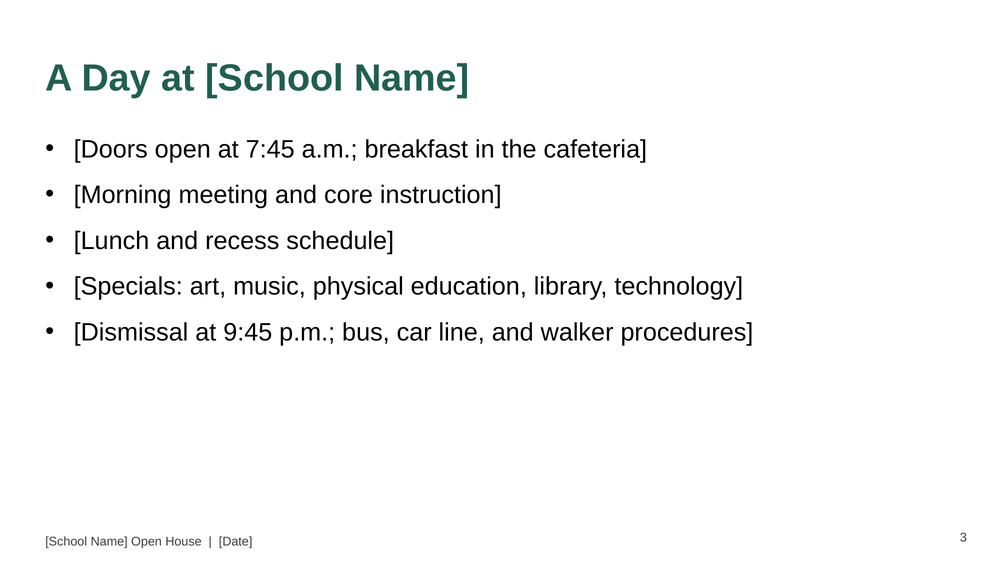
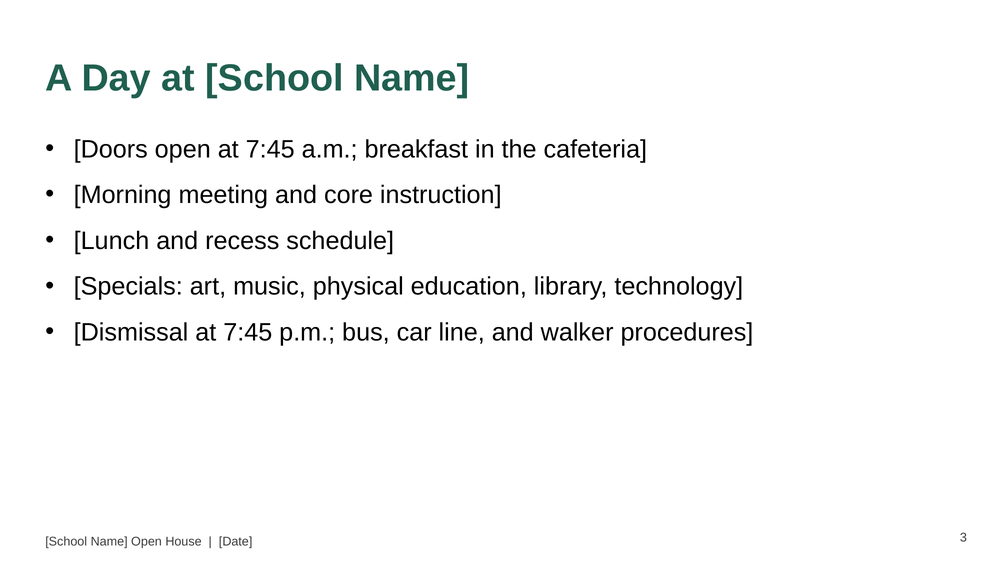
Dismissal at 9:45: 9:45 -> 7:45
